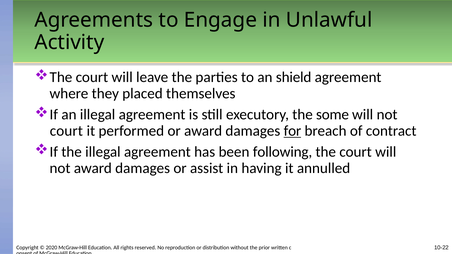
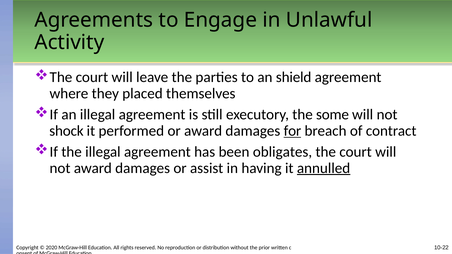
court at (66, 131): court -> shock
following: following -> obligates
annulled underline: none -> present
